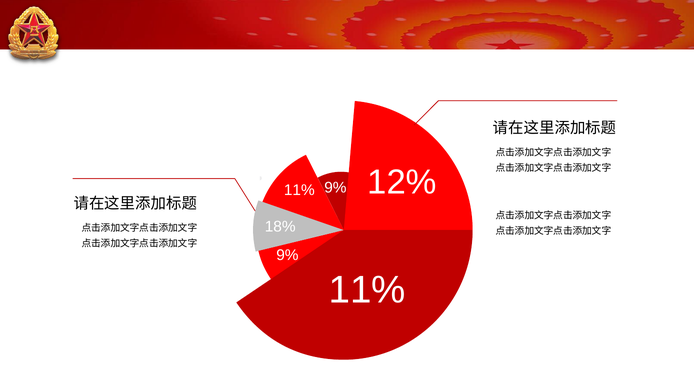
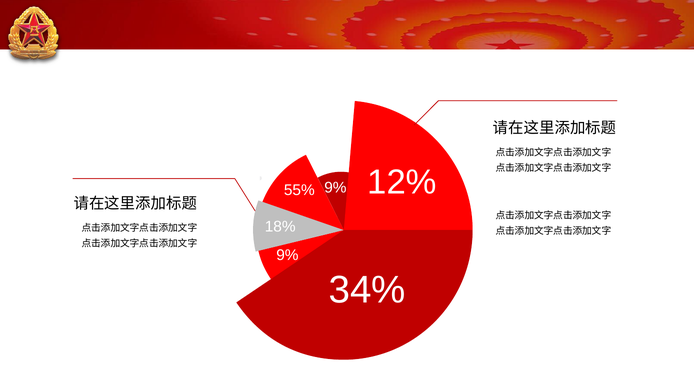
11% at (299, 190): 11% -> 55%
11% at (367, 290): 11% -> 34%
